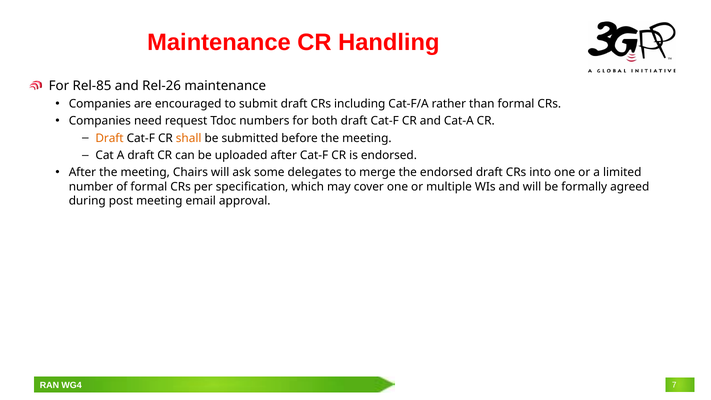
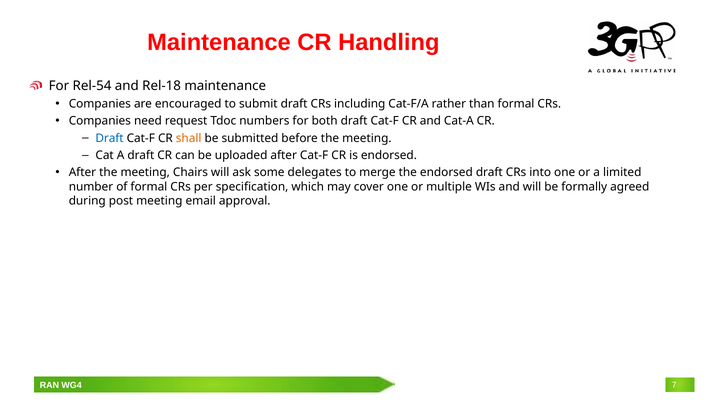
Rel-85: Rel-85 -> Rel-54
Rel-26: Rel-26 -> Rel-18
Draft at (110, 138) colour: orange -> blue
